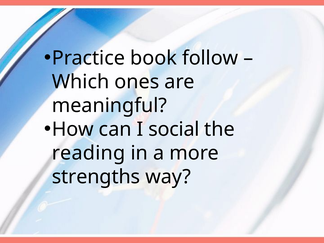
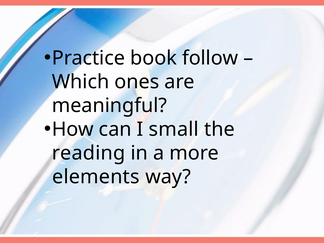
social: social -> small
strengths: strengths -> elements
